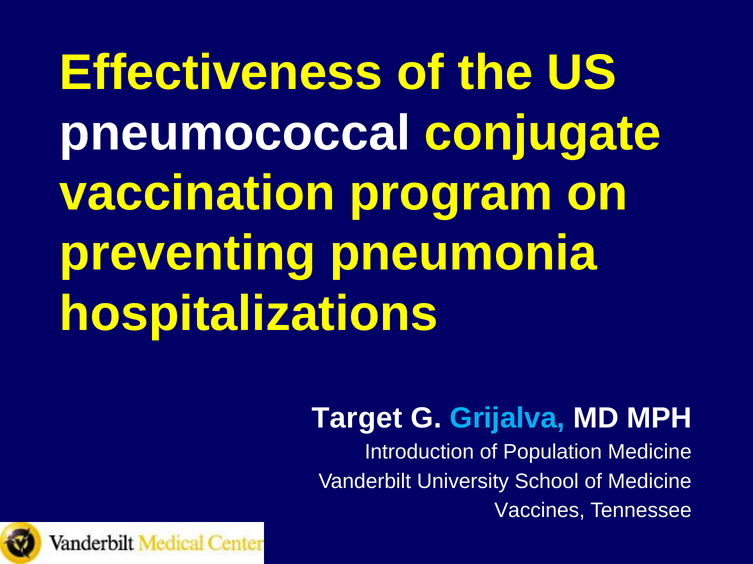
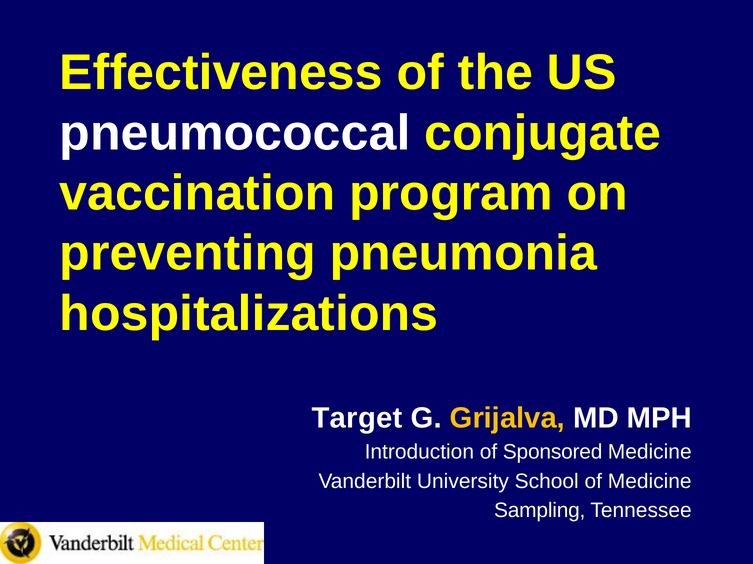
Grijalva colour: light blue -> yellow
Population: Population -> Sponsored
Vaccines: Vaccines -> Sampling
